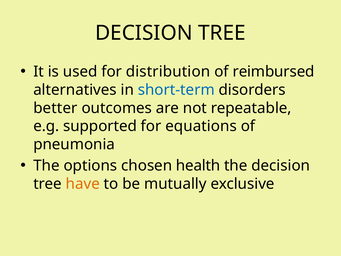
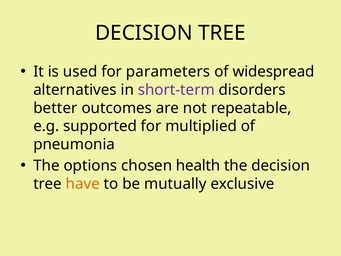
distribution: distribution -> parameters
reimbursed: reimbursed -> widespread
short-term colour: blue -> purple
equations: equations -> multiplied
